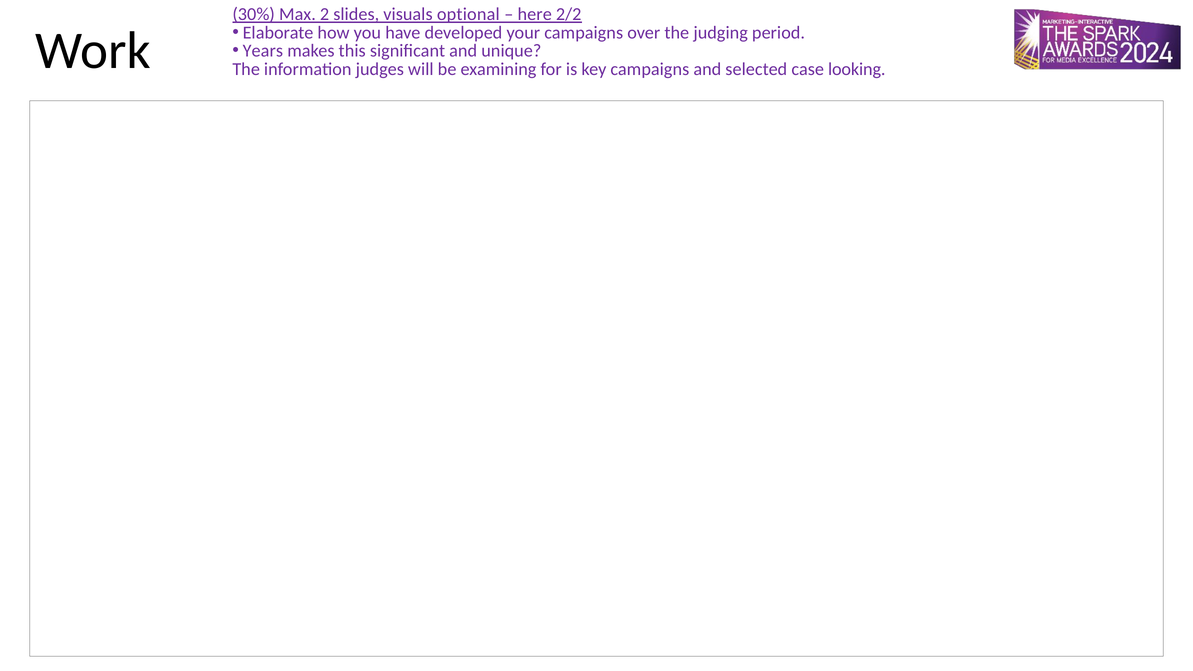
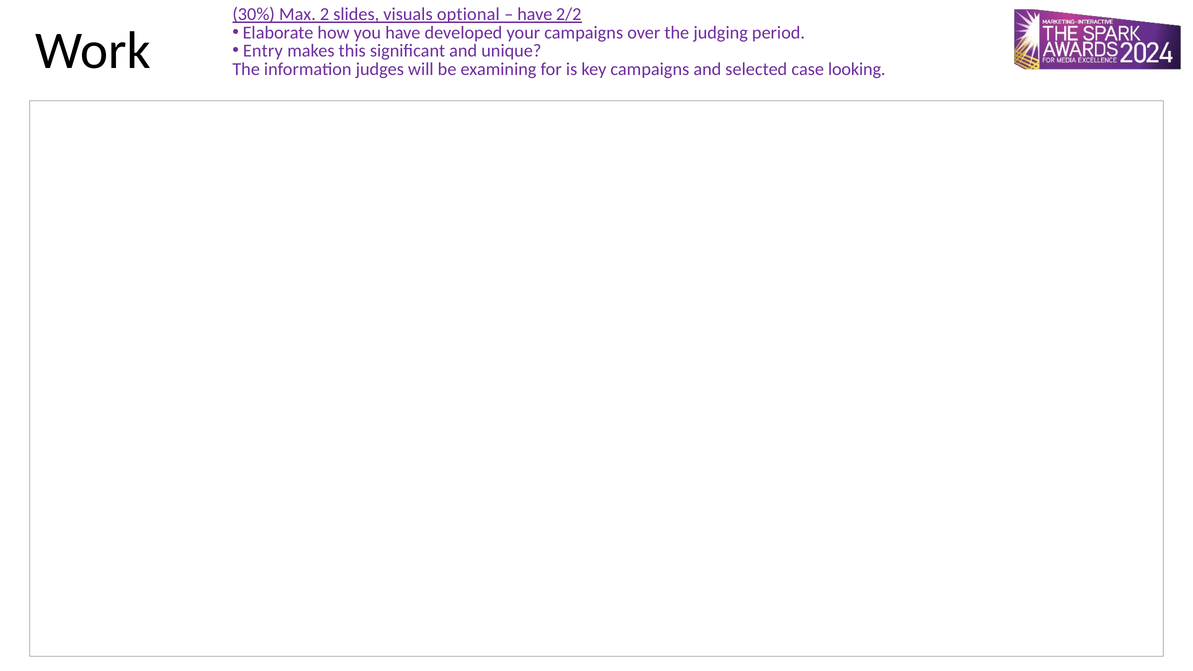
here at (535, 14): here -> have
Years: Years -> Entry
